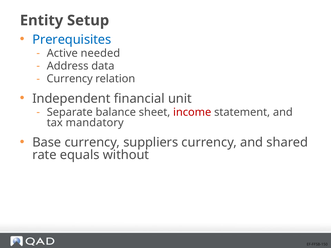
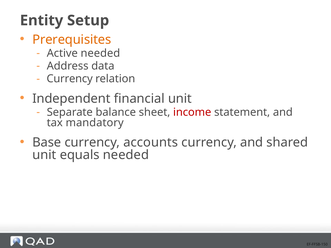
Prerequisites colour: blue -> orange
suppliers: suppliers -> accounts
rate at (44, 155): rate -> unit
equals without: without -> needed
